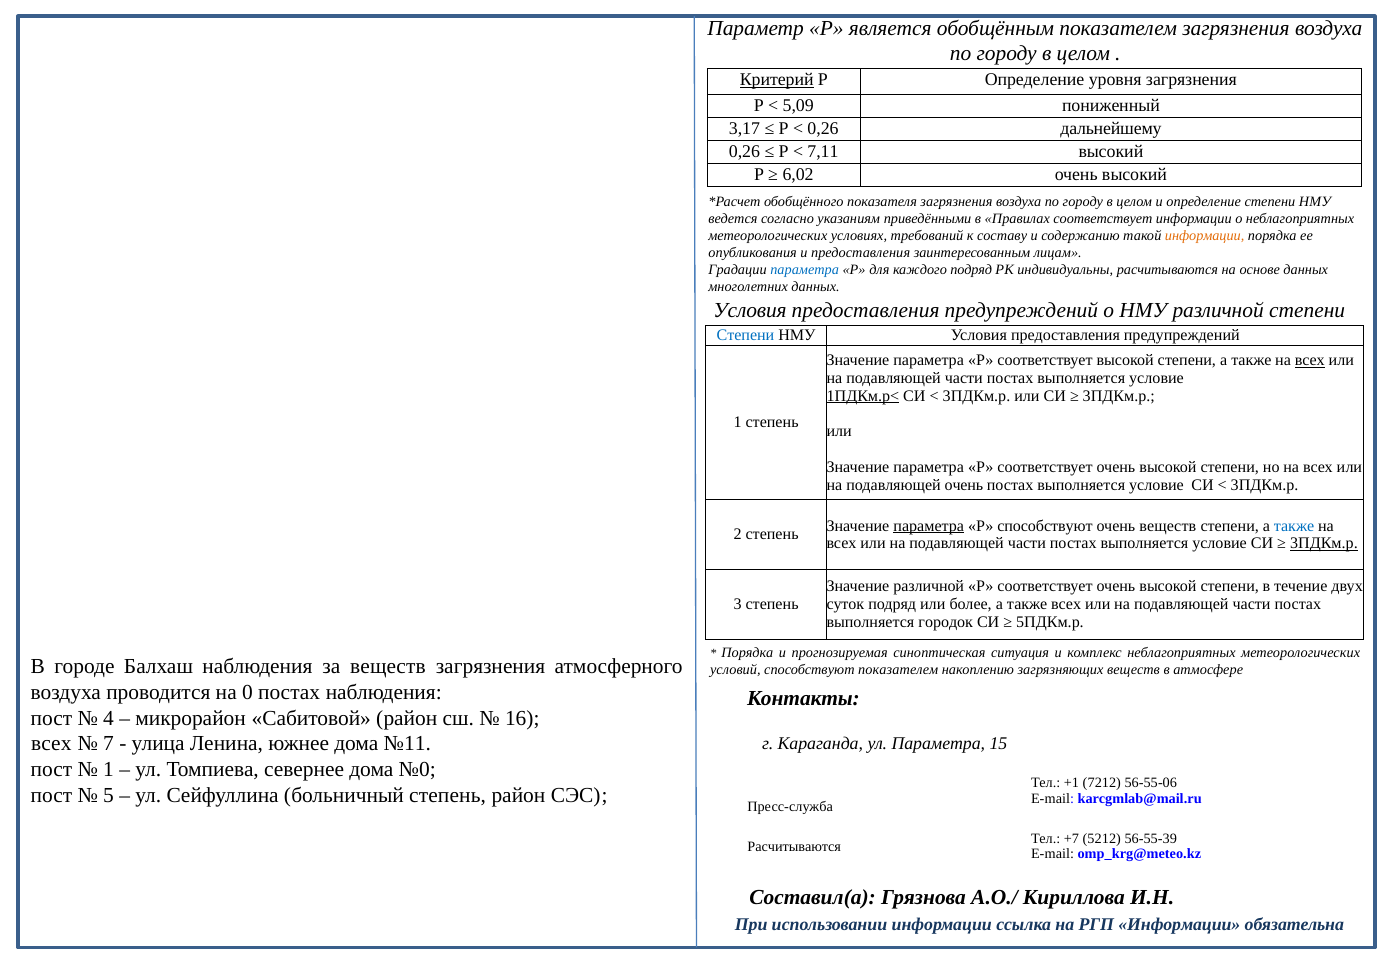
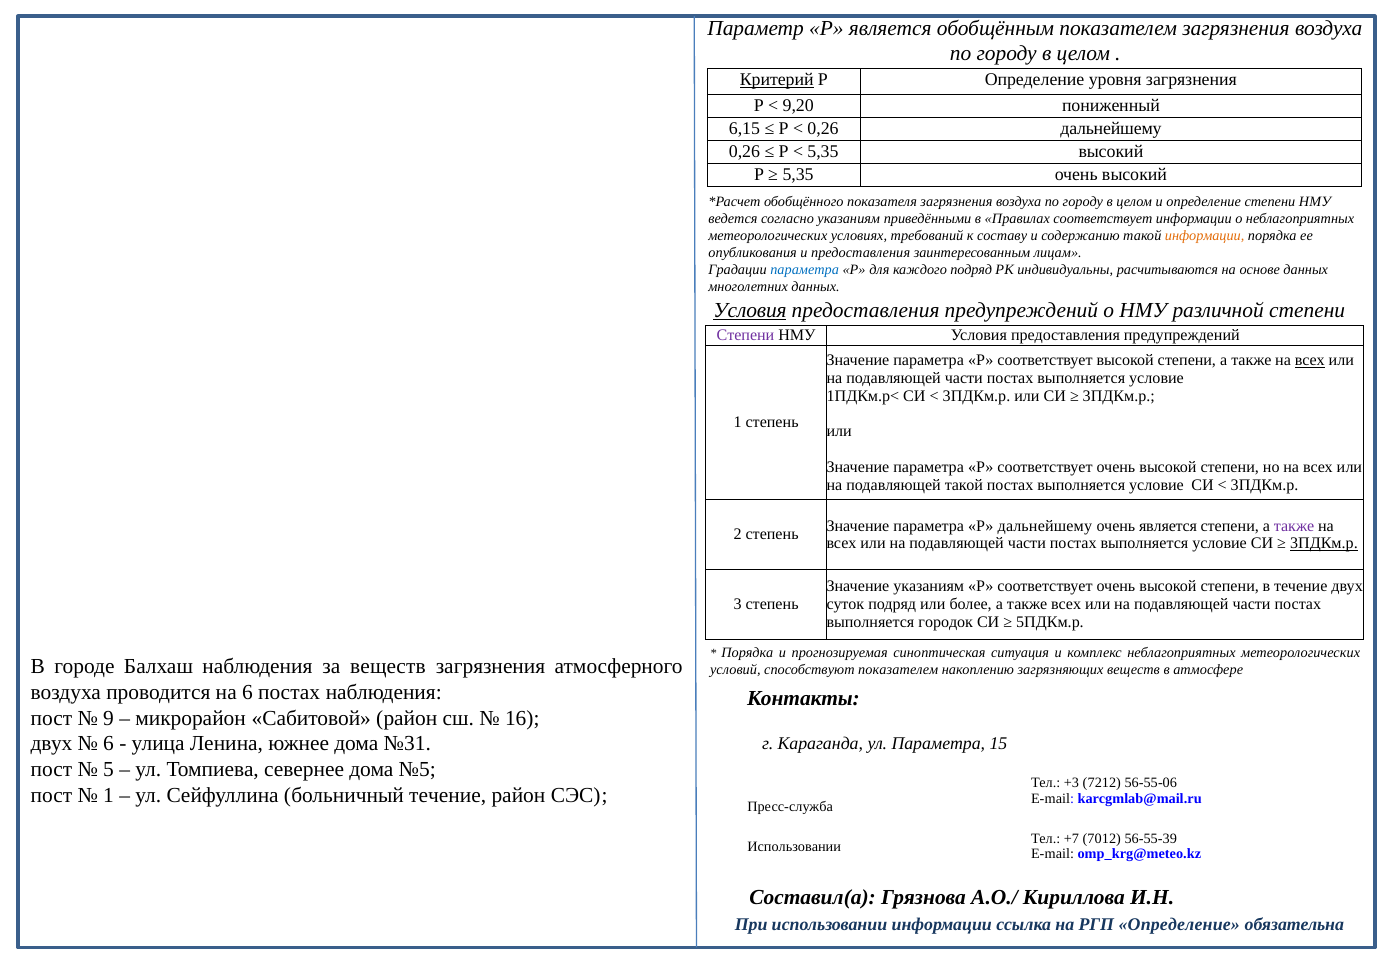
5,09: 5,09 -> 9,20
3,17: 3,17 -> 6,15
7,11 at (823, 152): 7,11 -> 5,35
6,02 at (798, 175): 6,02 -> 5,35
Условия at (750, 310) underline: none -> present
Степени at (746, 336) colour: blue -> purple
1ПДКм.р< underline: present -> none
подавляющей очень: очень -> такой
параметра at (929, 526) underline: present -> none
Р способствуют: способствуют -> дальнейшему
очень веществ: веществ -> является
также at (1294, 526) colour: blue -> purple
Значение различной: различной -> указаниям
на 0: 0 -> 6
4: 4 -> 9
всех at (51, 744): всех -> двух
7 at (109, 744): 7 -> 6
№11: №11 -> №31
1 at (109, 770): 1 -> 5
№0: №0 -> №5
+1: +1 -> +3
5 at (109, 795): 5 -> 1
больничный степень: степень -> течение
5212: 5212 -> 7012
Расчитываются at (794, 847): Расчитываются -> Использовании
РГП Информации: Информации -> Определение
